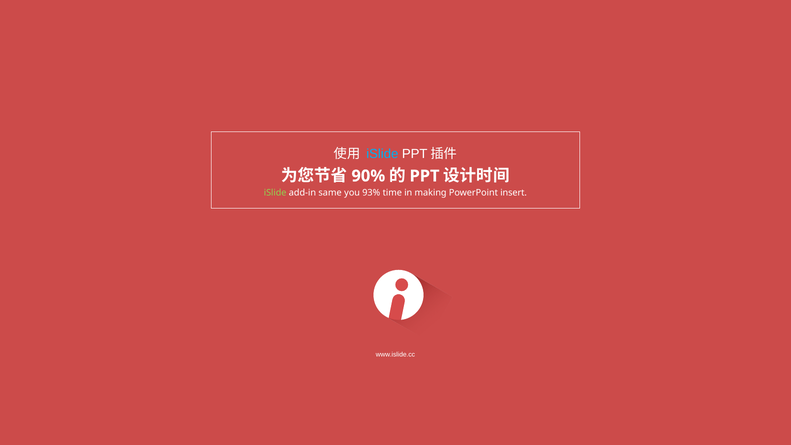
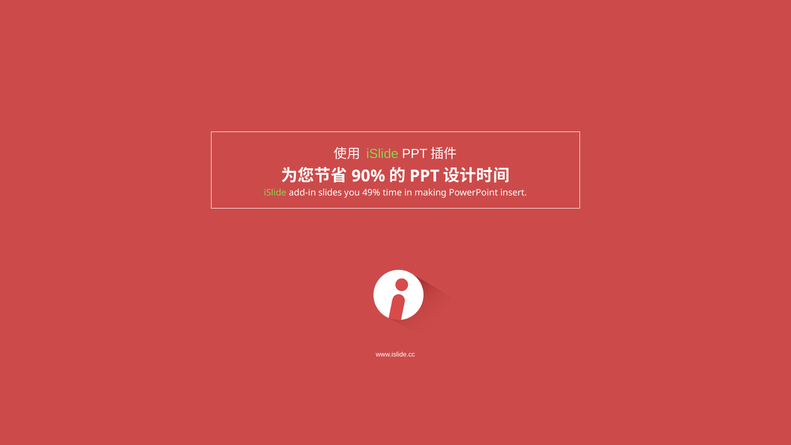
iSlide at (382, 154) colour: light blue -> light green
same: same -> slides
93%: 93% -> 49%
